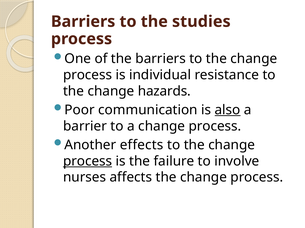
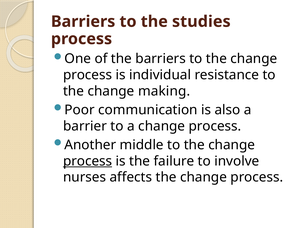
hazards: hazards -> making
also underline: present -> none
effects: effects -> middle
